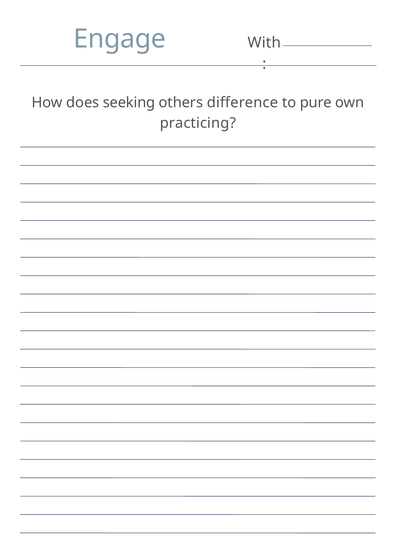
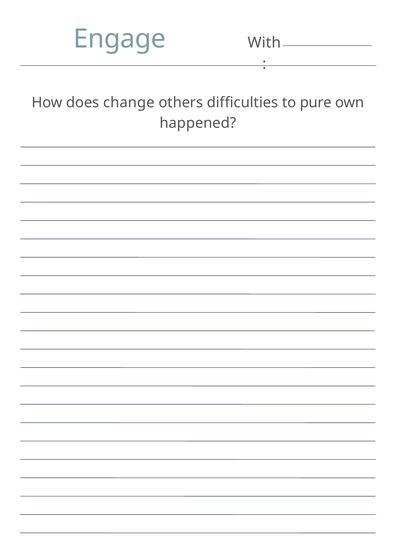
seeking: seeking -> change
difference: difference -> difficulties
practicing: practicing -> happened
